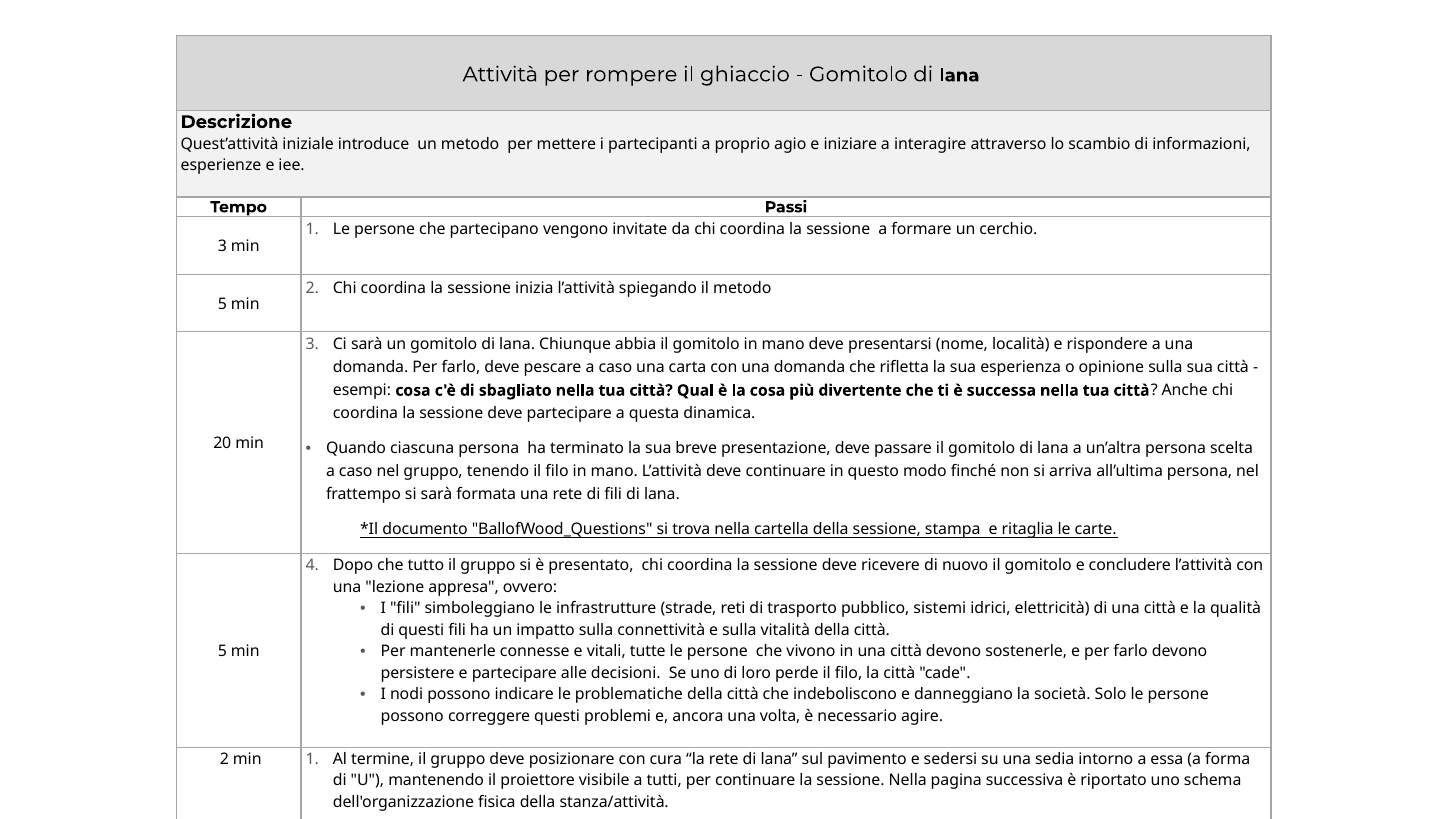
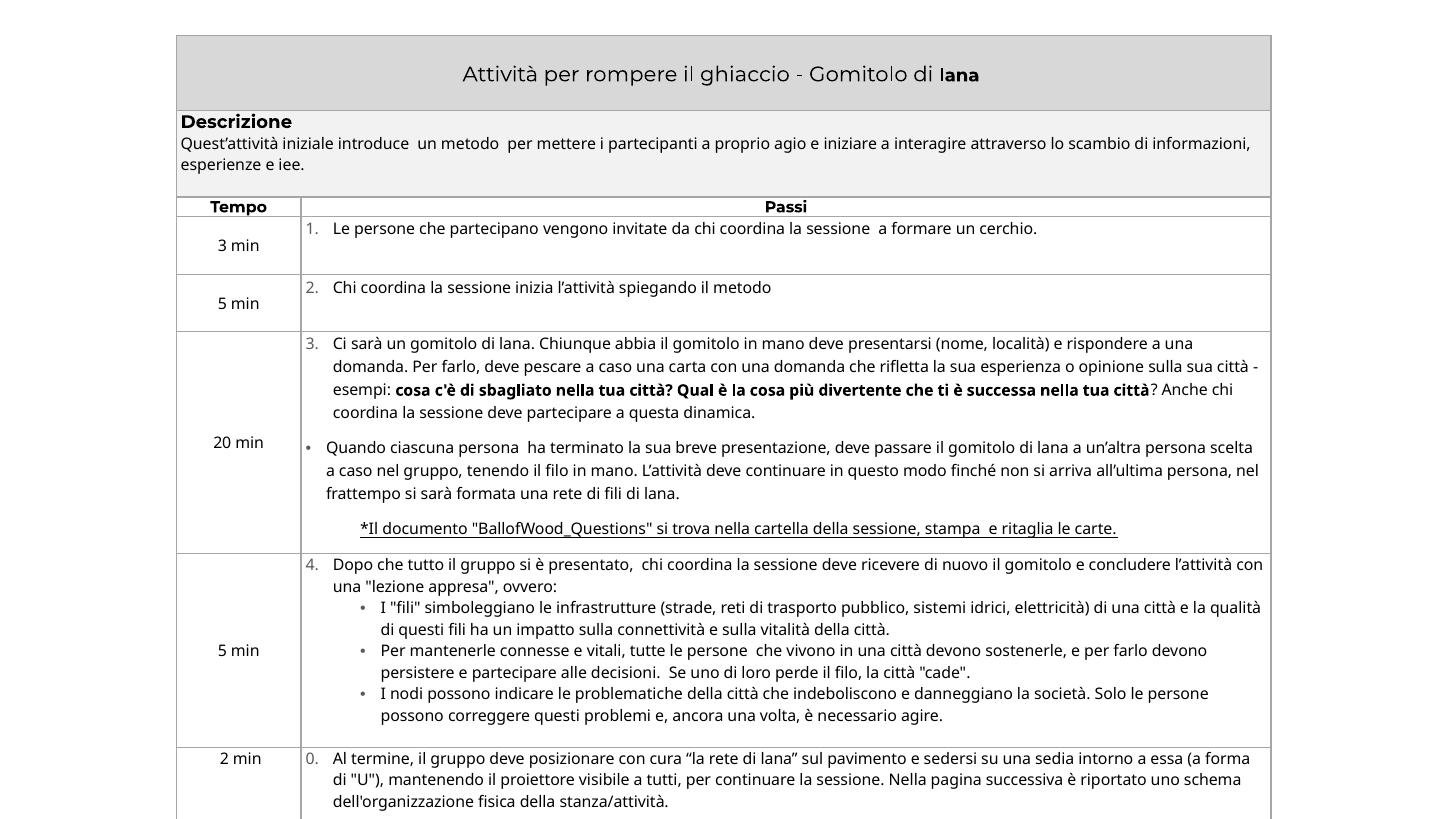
2 min 1: 1 -> 0
